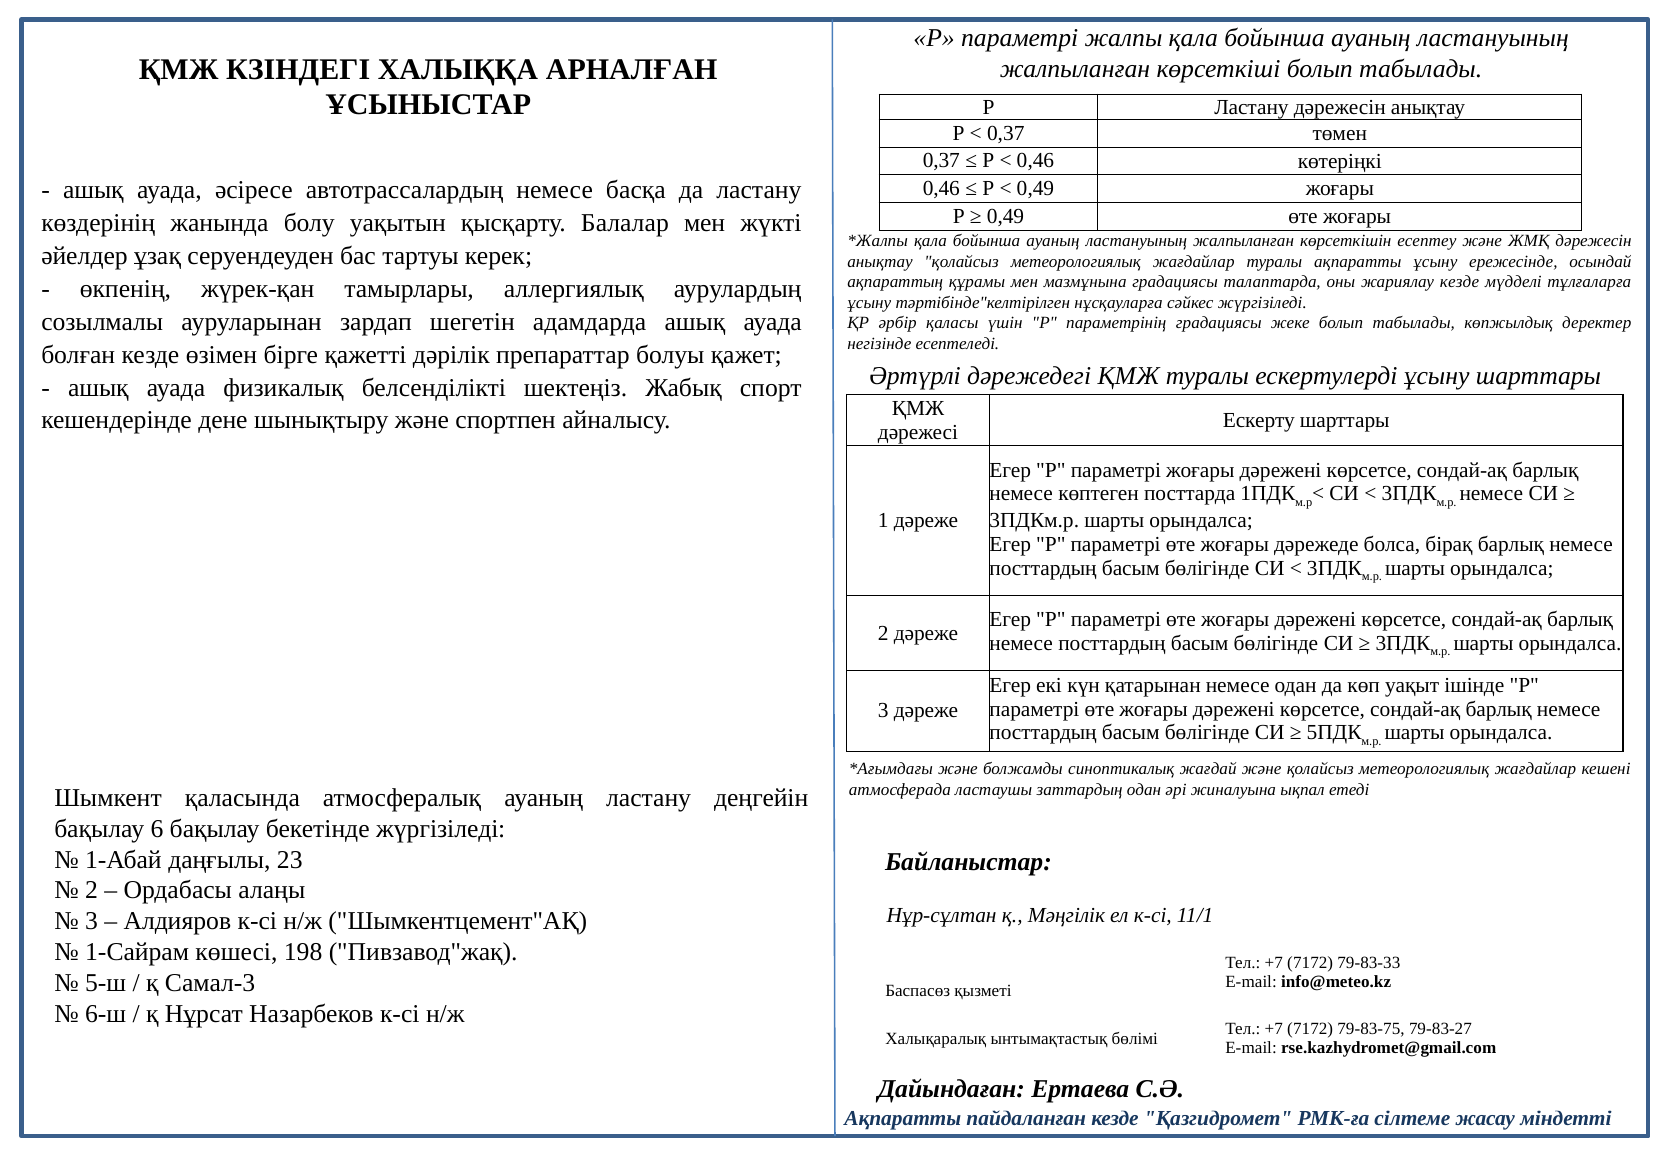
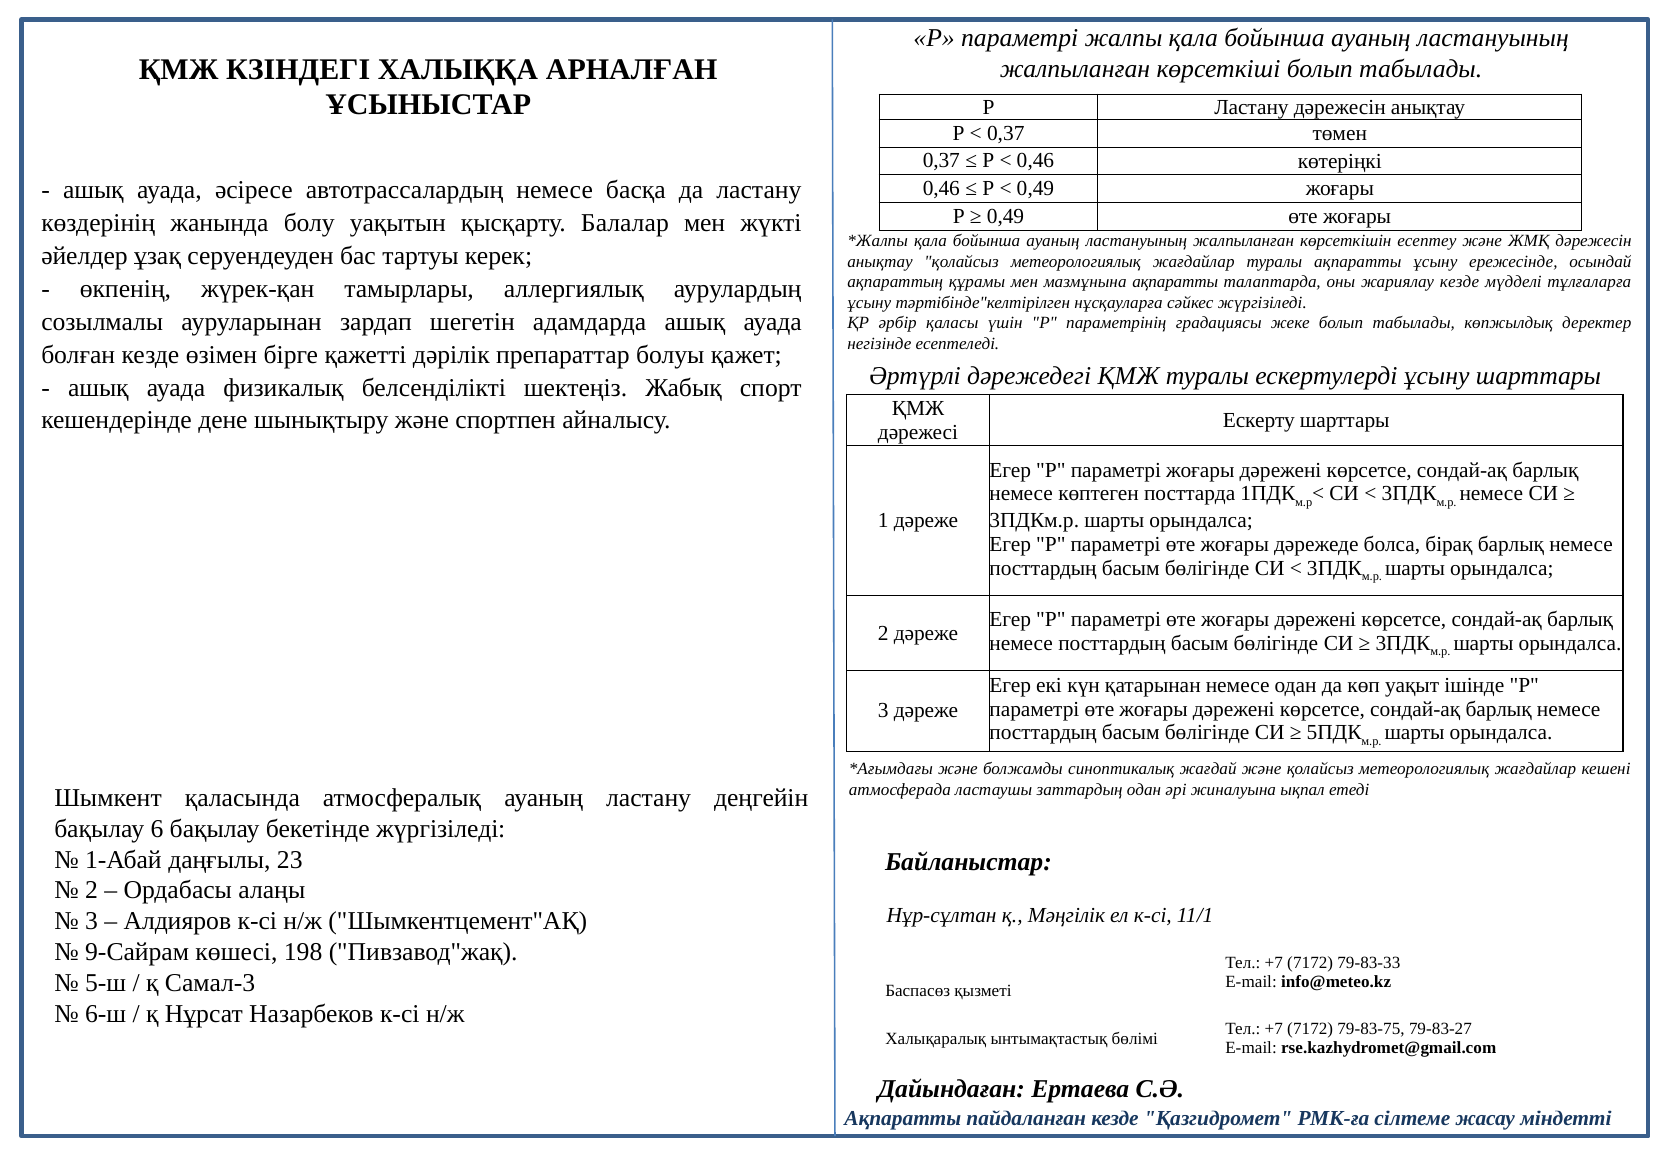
мазмұнына градациясы: градациясы -> ақпаратты
1-Сайрам: 1-Сайрам -> 9-Сайрам
